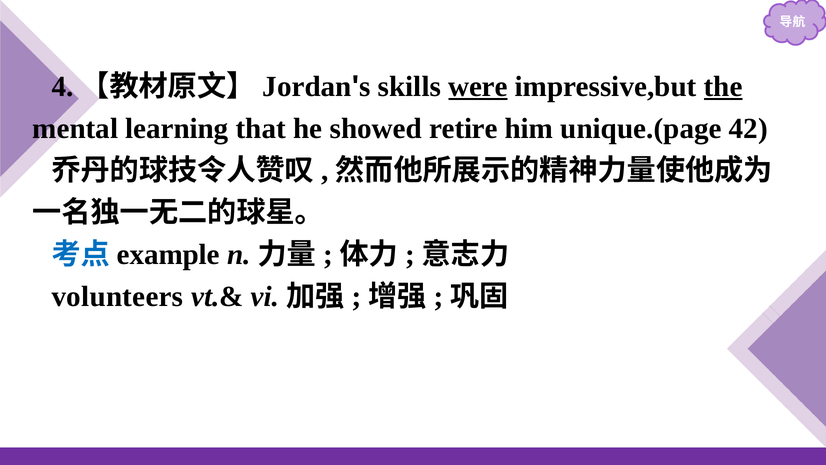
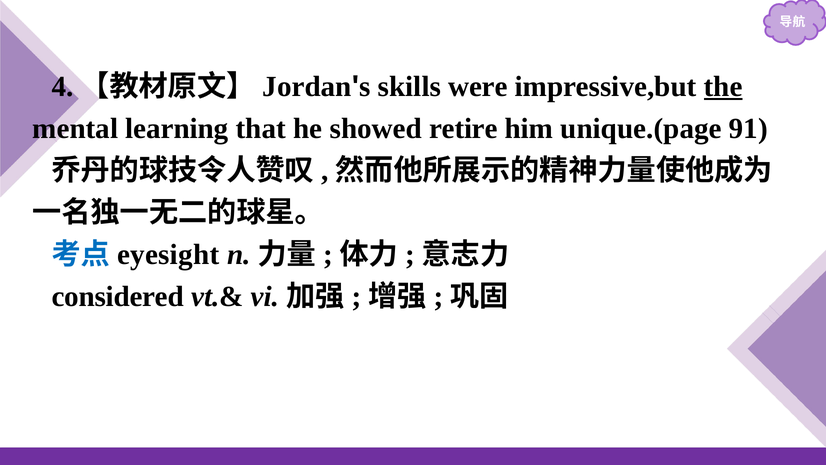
were underline: present -> none
42: 42 -> 91
example: example -> eyesight
volunteers: volunteers -> considered
